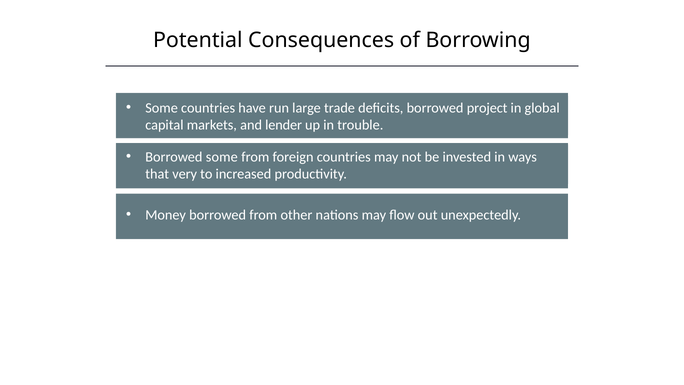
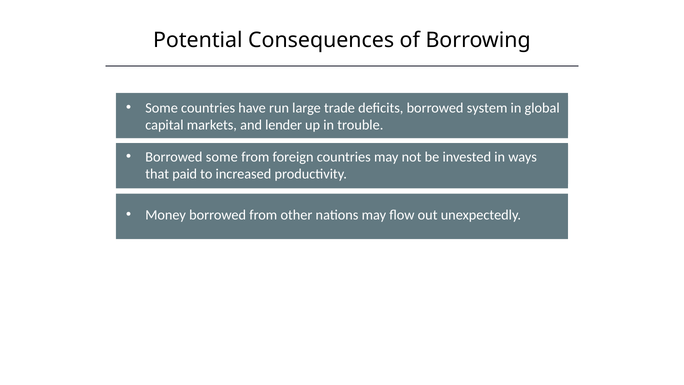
project: project -> system
very: very -> paid
